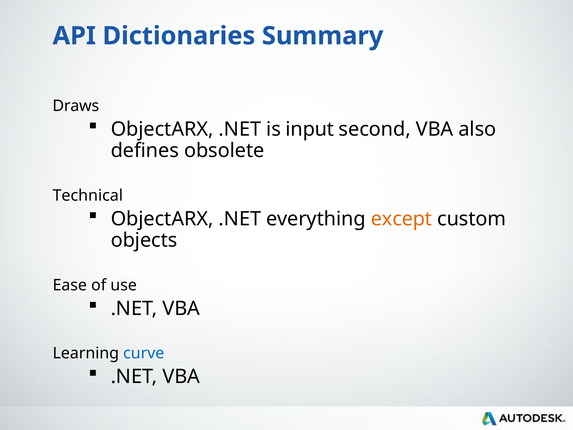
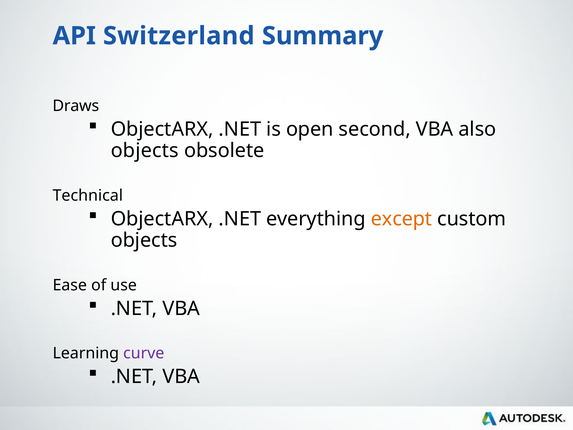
Dictionaries: Dictionaries -> Switzerland
input: input -> open
defines at (145, 151): defines -> objects
curve colour: blue -> purple
